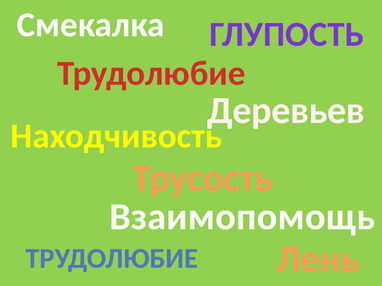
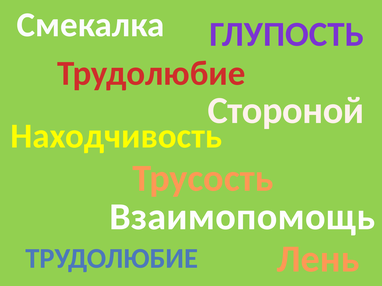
Деревьев: Деревьев -> Стороной
